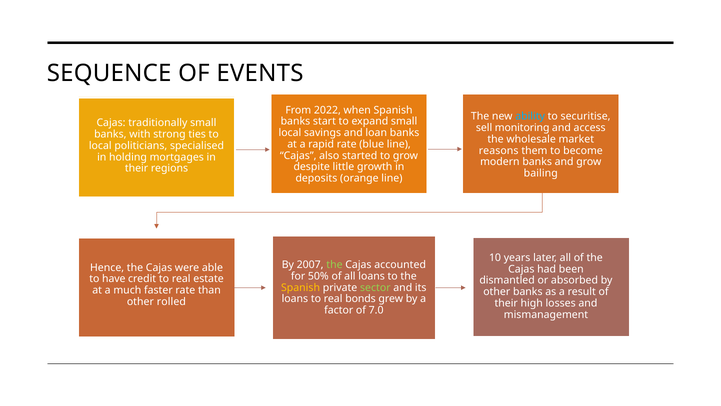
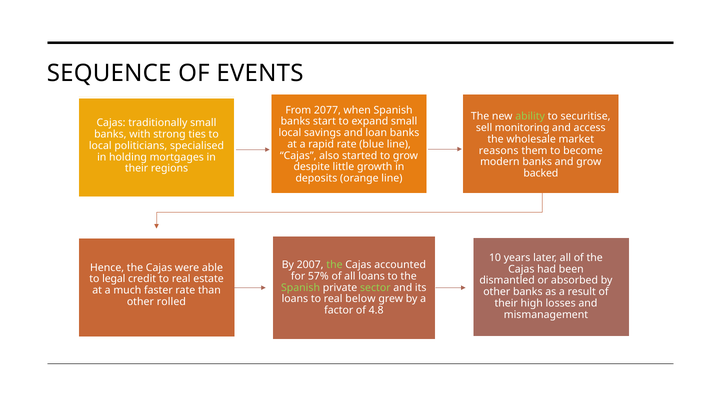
2022: 2022 -> 2077
ability colour: light blue -> light green
bailing: bailing -> backed
50%: 50% -> 57%
have: have -> legal
Spanish at (301, 287) colour: yellow -> light green
bonds: bonds -> below
7.0: 7.0 -> 4.8
